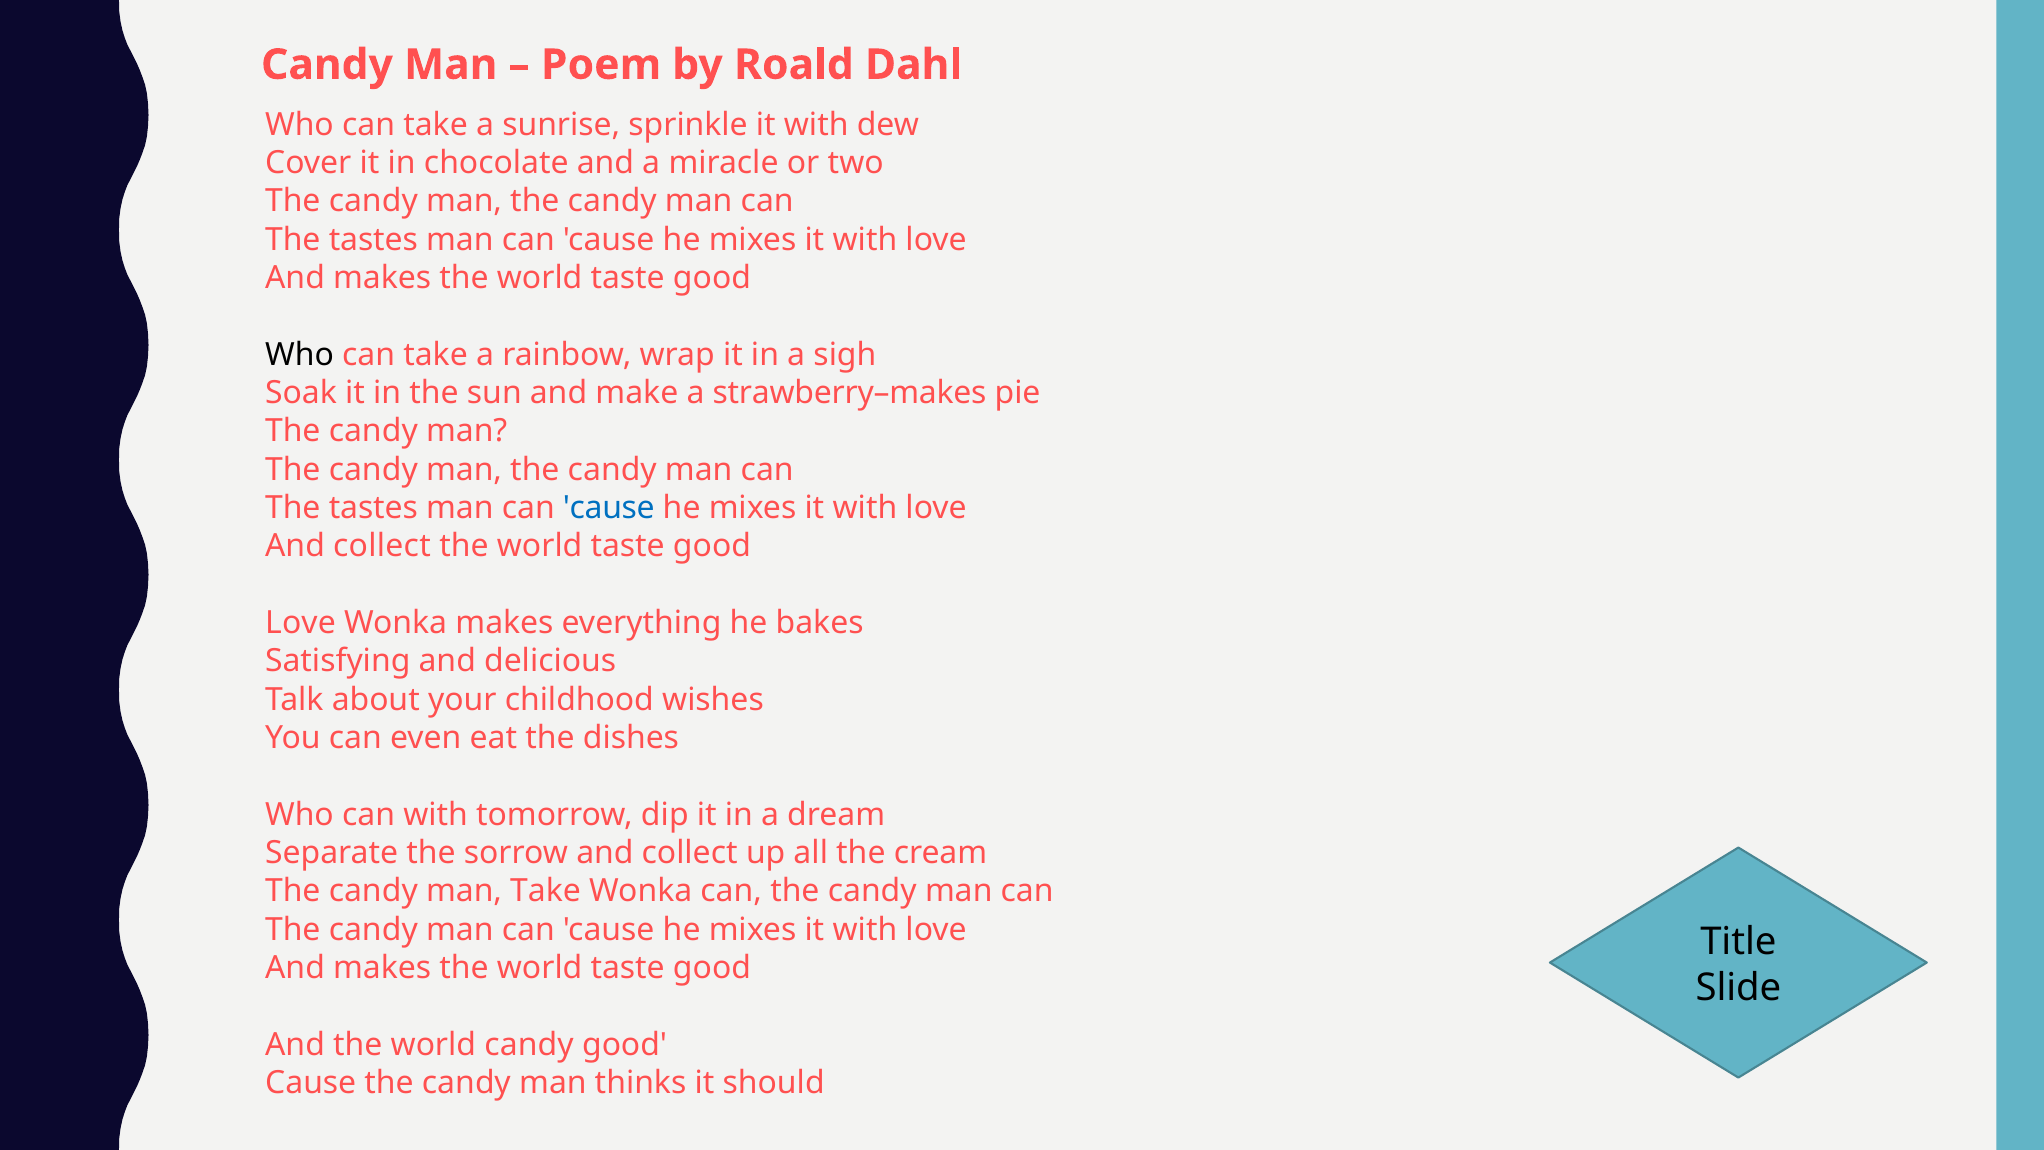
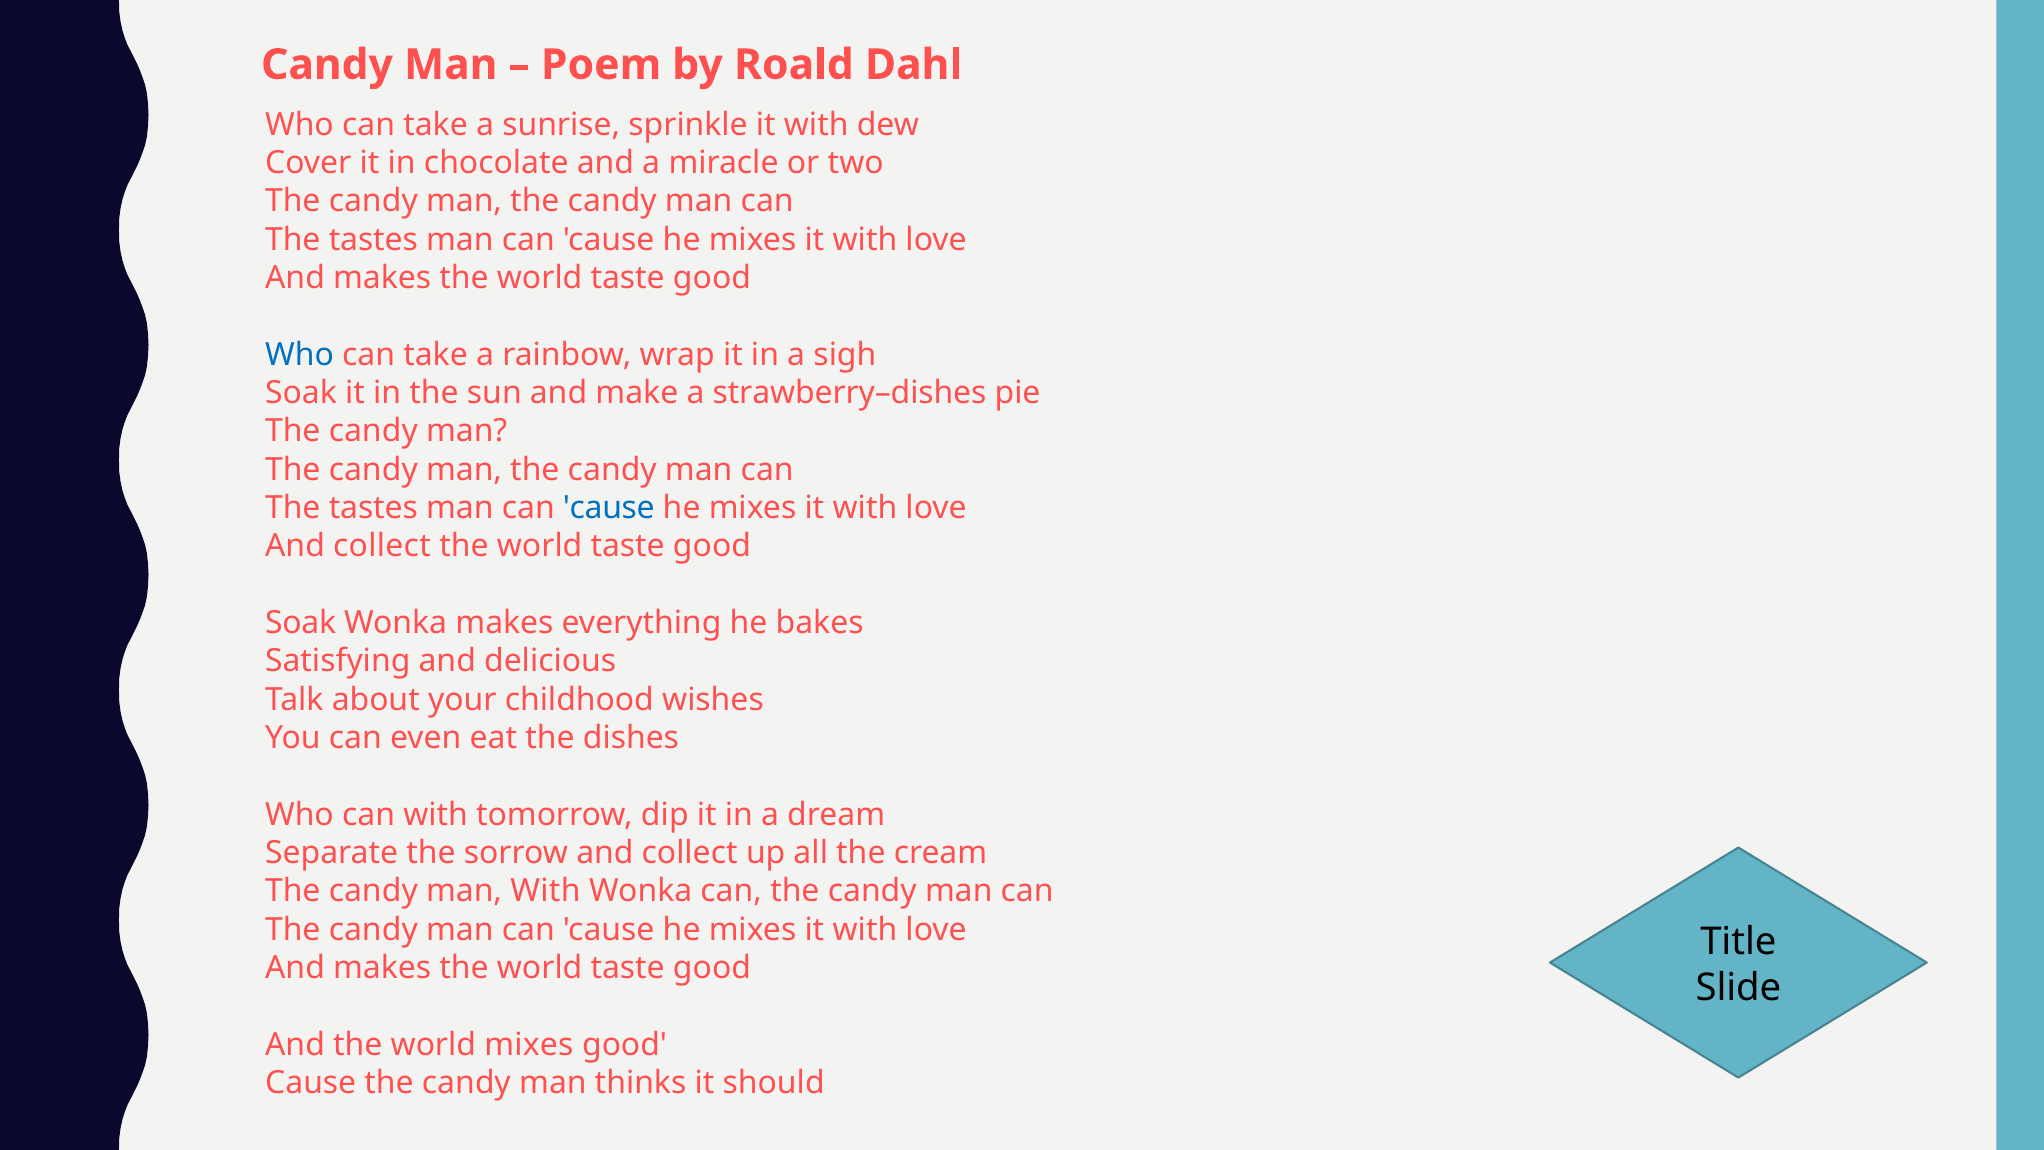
Who at (300, 355) colour: black -> blue
strawberry–makes: strawberry–makes -> strawberry–dishes
Love at (300, 623): Love -> Soak
man Take: Take -> With
world candy: candy -> mixes
